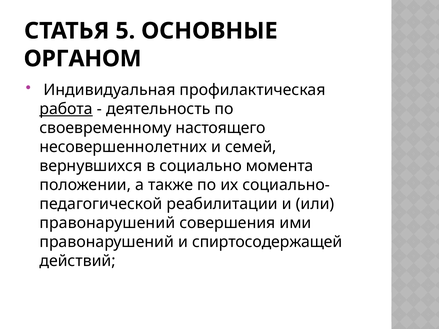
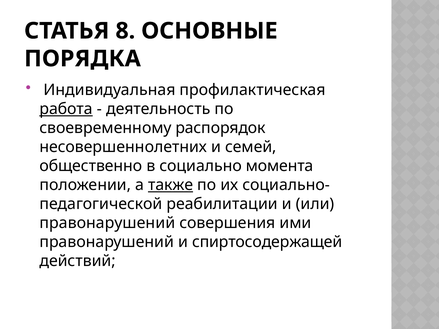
5: 5 -> 8
ОРГАНОМ: ОРГАНОМ -> ПОРЯДКА
настоящего: настоящего -> распорядок
вернувшихся: вернувшихся -> общественно
также underline: none -> present
